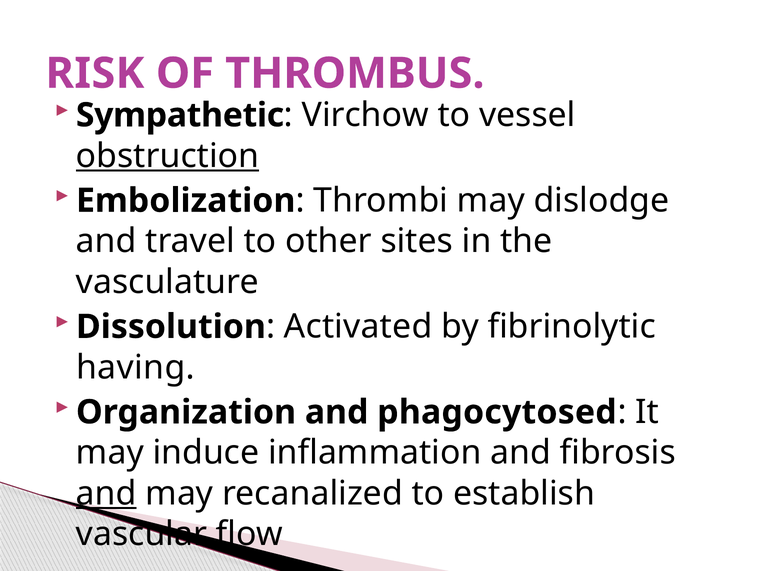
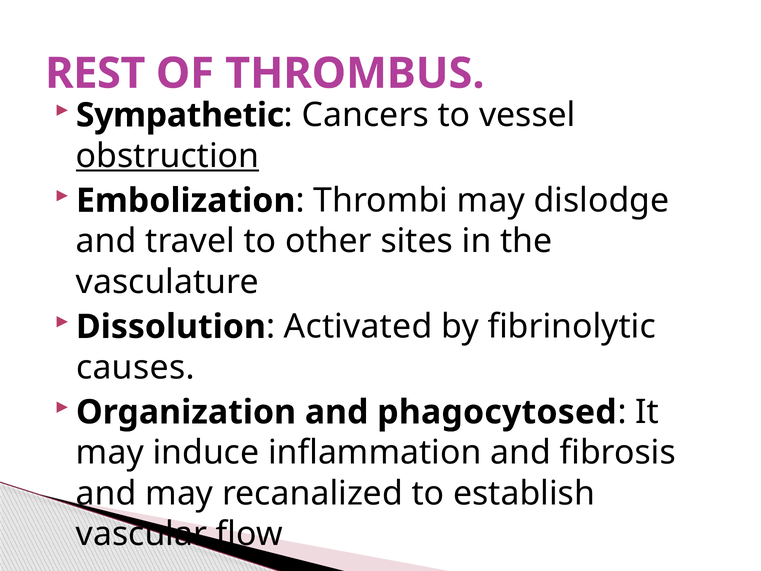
RISK: RISK -> REST
Virchow: Virchow -> Cancers
having: having -> causes
and at (106, 493) underline: present -> none
